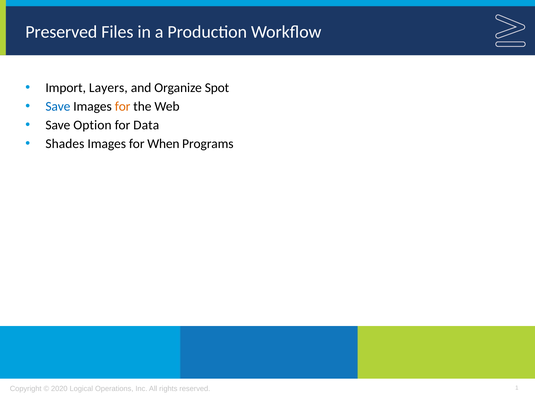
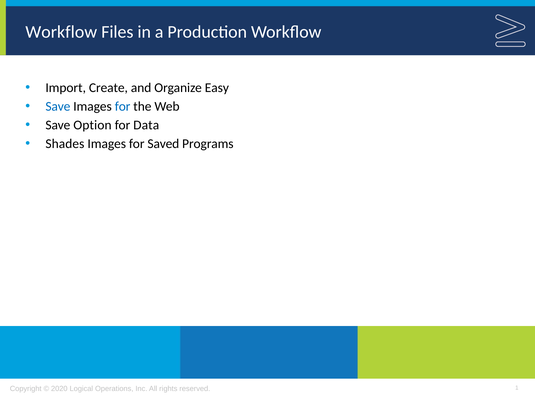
Preserved at (61, 32): Preserved -> Workflow
Layers: Layers -> Create
Spot: Spot -> Easy
for at (123, 107) colour: orange -> blue
When: When -> Saved
